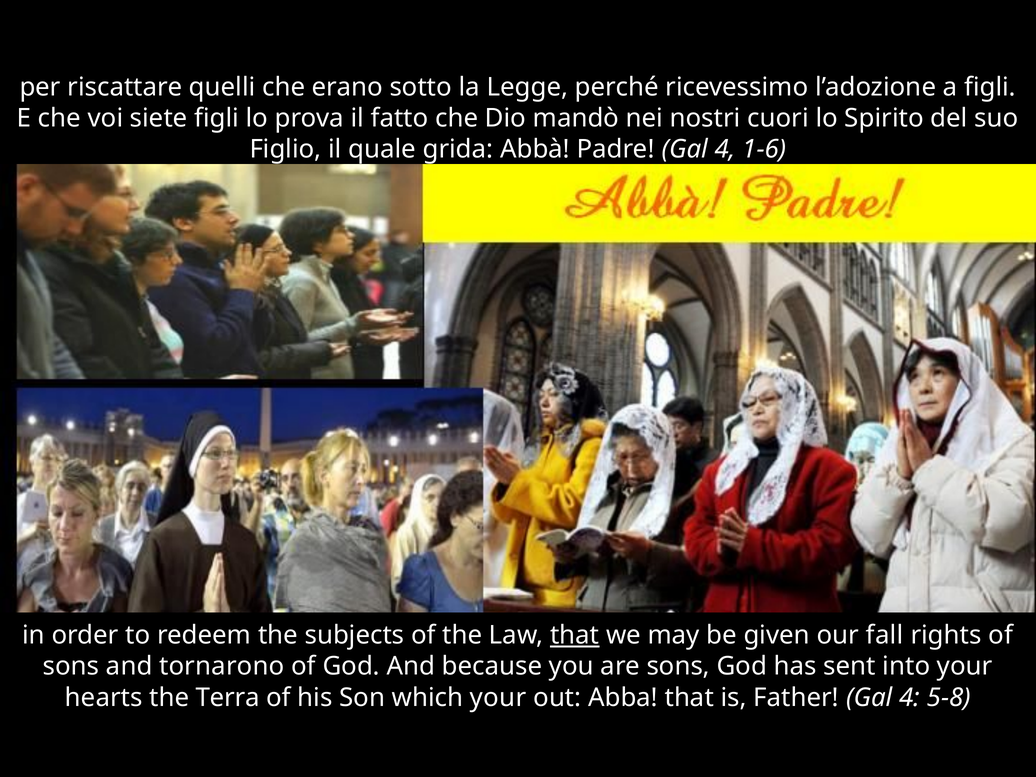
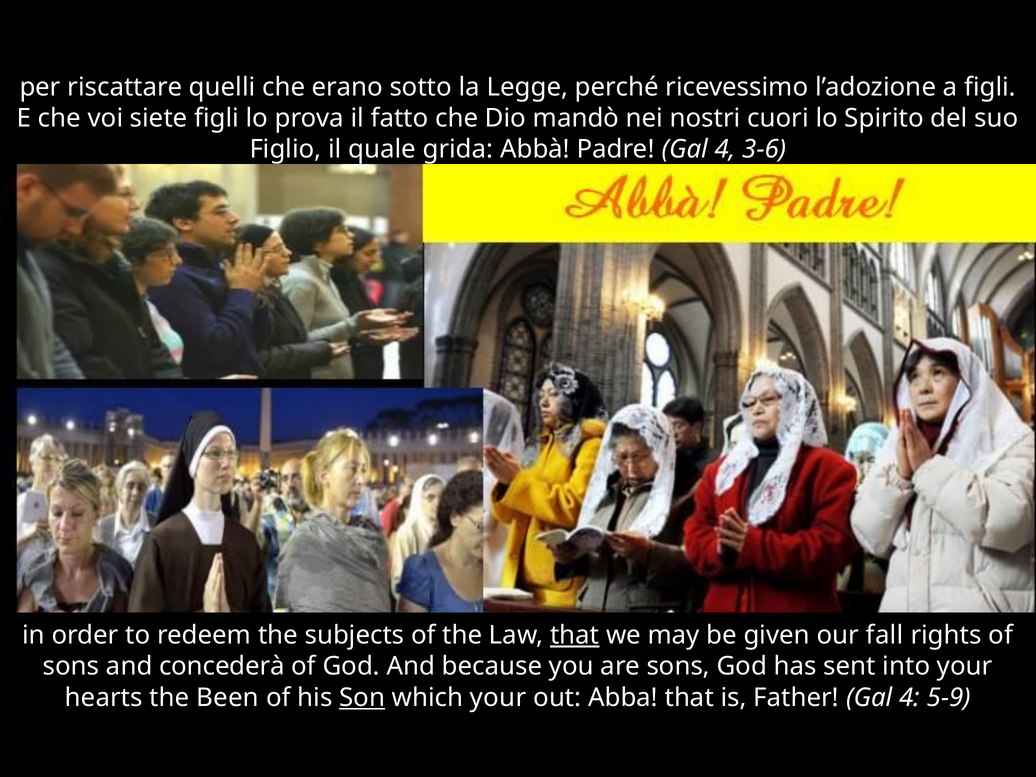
1-6: 1-6 -> 3-6
tornarono: tornarono -> concederà
Terra: Terra -> Been
Son underline: none -> present
5-8: 5-8 -> 5-9
